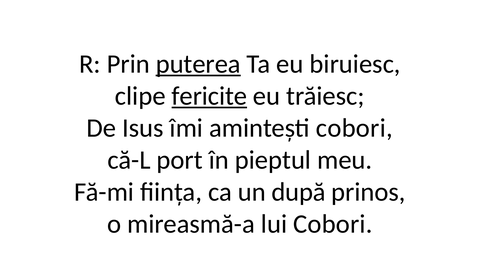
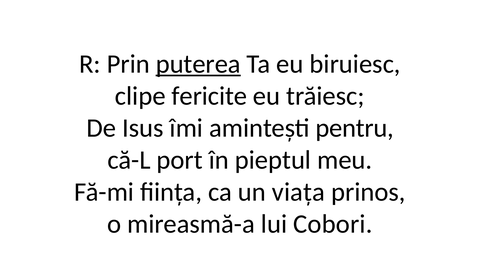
fericite underline: present -> none
amintești cobori: cobori -> pentru
după: după -> viața
